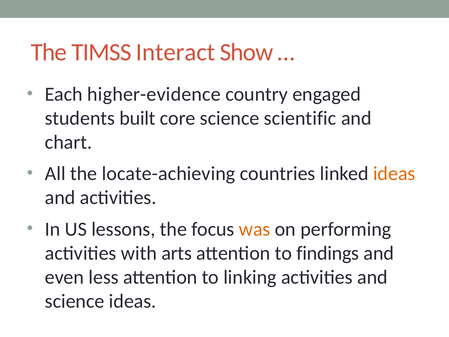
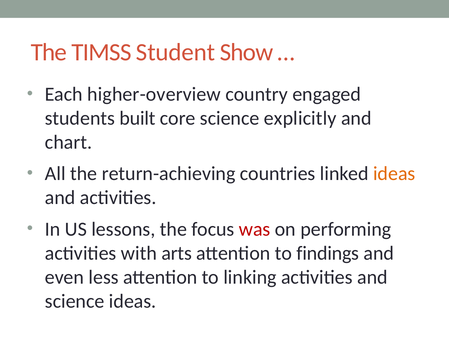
Interact: Interact -> Student
higher-evidence: higher-evidence -> higher-overview
scientific: scientific -> explicitly
locate-achieving: locate-achieving -> return-achieving
was colour: orange -> red
